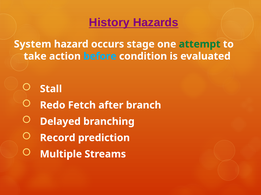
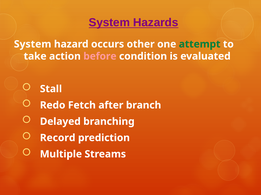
History at (109, 23): History -> System
stage: stage -> other
before colour: light blue -> pink
